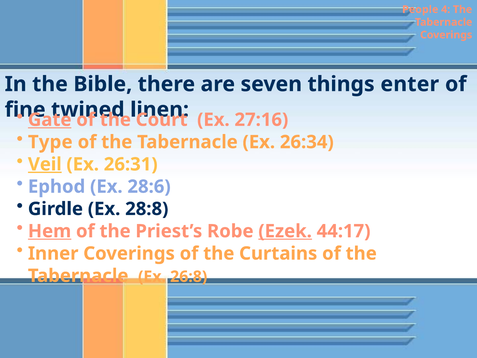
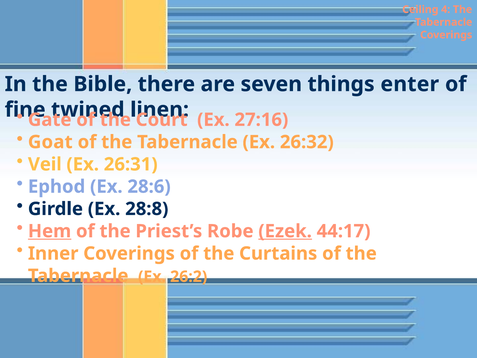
People: People -> Ceiling
Gate underline: present -> none
Type: Type -> Goat
26:34: 26:34 -> 26:32
Veil underline: present -> none
26:8: 26:8 -> 26:2
